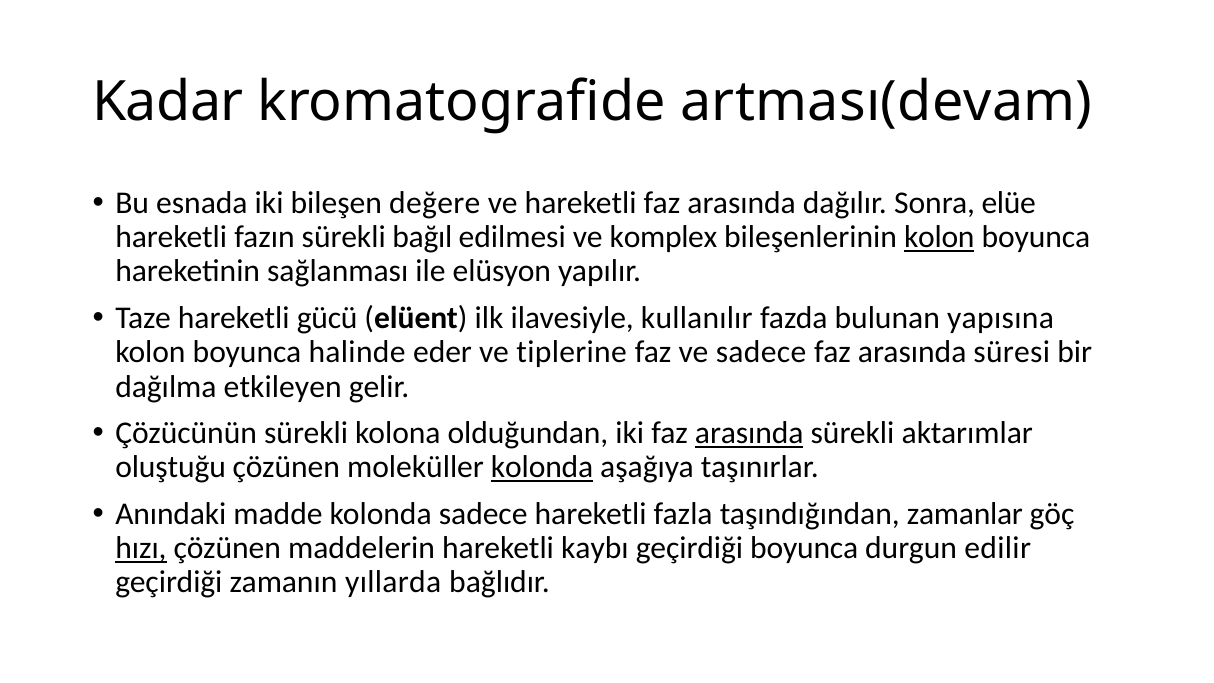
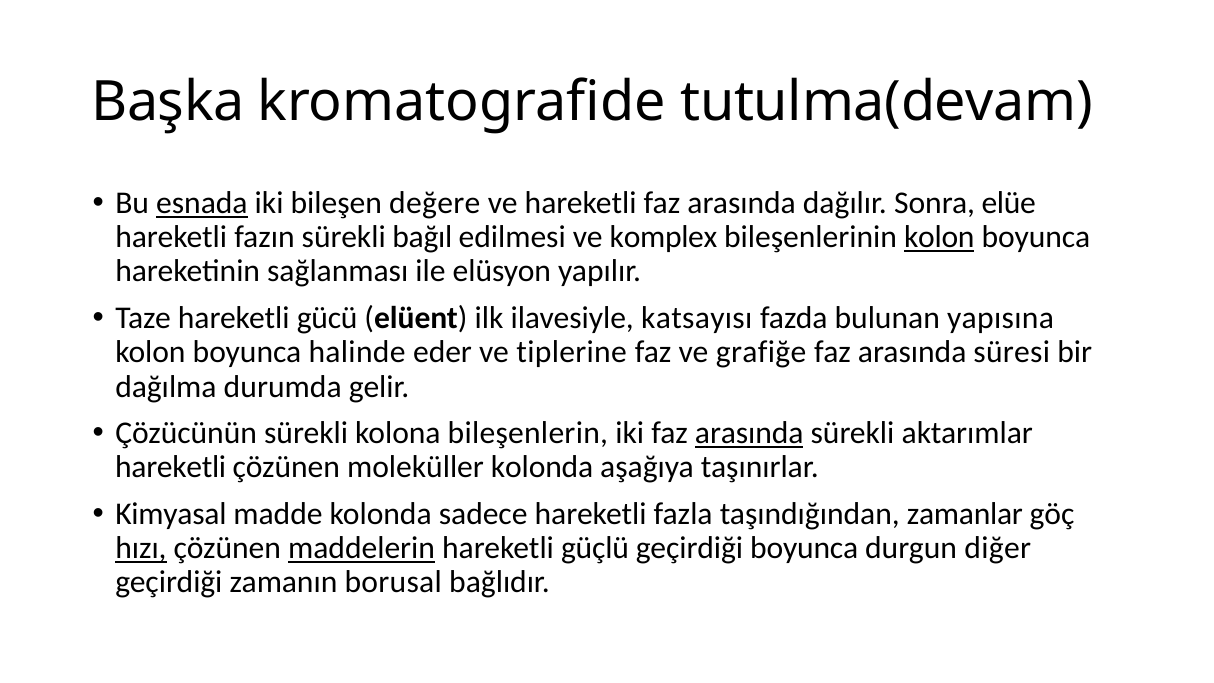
Kadar: Kadar -> Başka
artması(devam: artması(devam -> tutulma(devam
esnada underline: none -> present
kullanılır: kullanılır -> katsayısı
ve sadece: sadece -> grafiğe
etkileyen: etkileyen -> durumda
olduğundan: olduğundan -> bileşenlerin
oluştuğu at (171, 467): oluştuğu -> hareketli
kolonda at (542, 467) underline: present -> none
Anındaki: Anındaki -> Kimyasal
maddelerin underline: none -> present
kaybı: kaybı -> güçlü
edilir: edilir -> diğer
yıllarda: yıllarda -> borusal
